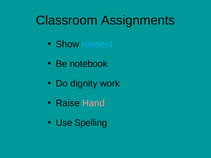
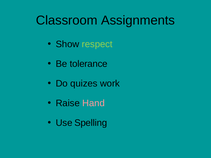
respect colour: light blue -> light green
notebook: notebook -> tolerance
dignity: dignity -> quizes
